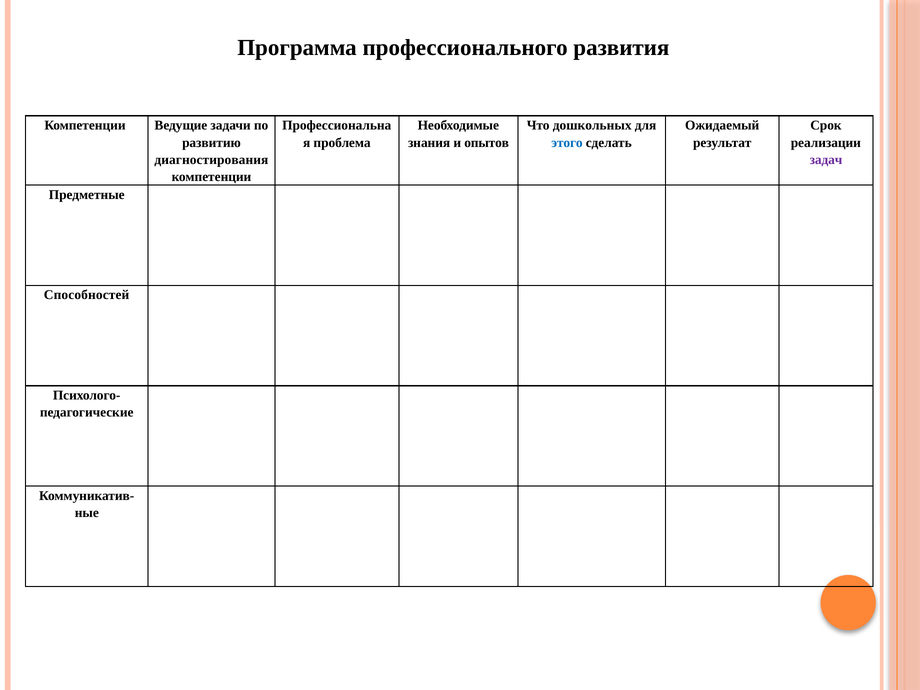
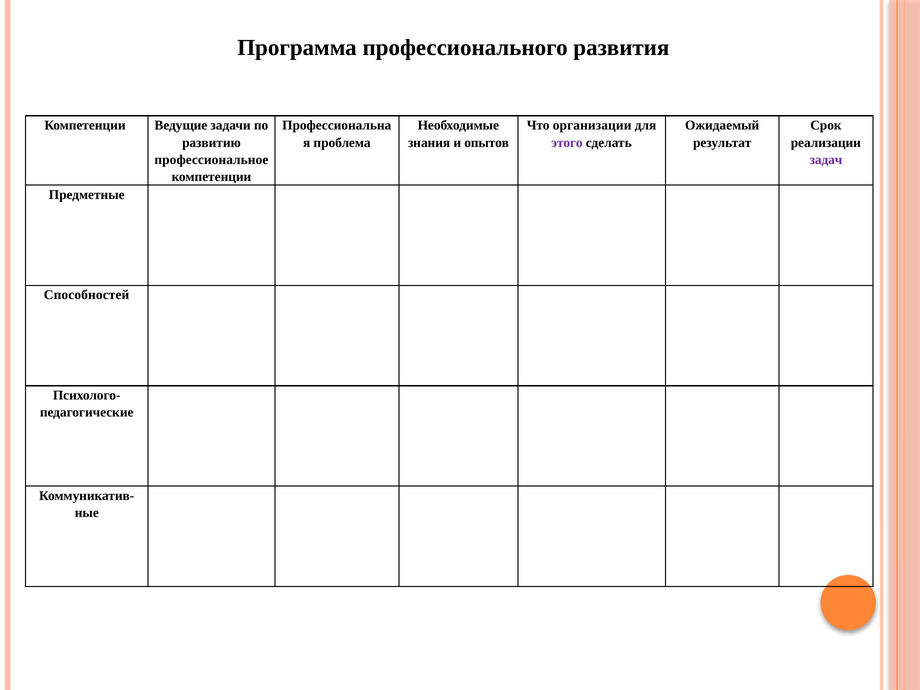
дошкольных: дошкольных -> организации
этого colour: blue -> purple
диагностирования: диагностирования -> профессиональное
